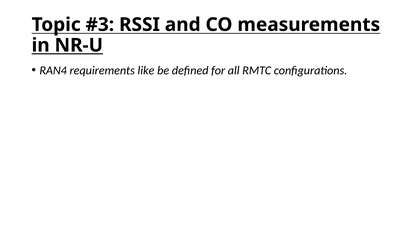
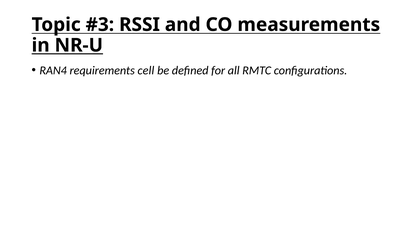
like: like -> cell
